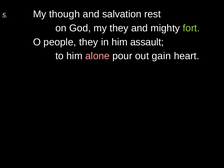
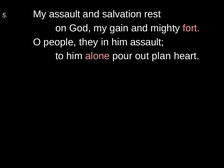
My though: though -> assault
my they: they -> gain
fort colour: light green -> pink
gain: gain -> plan
